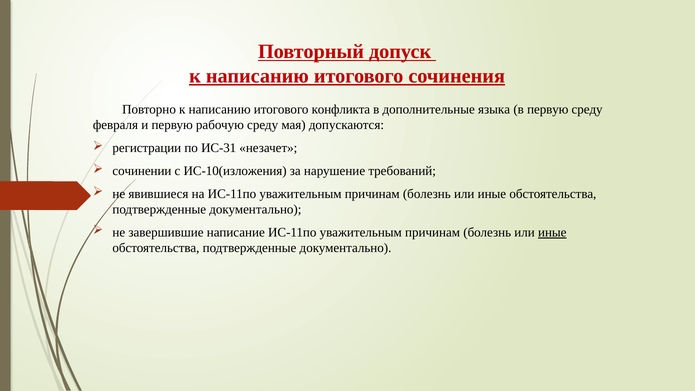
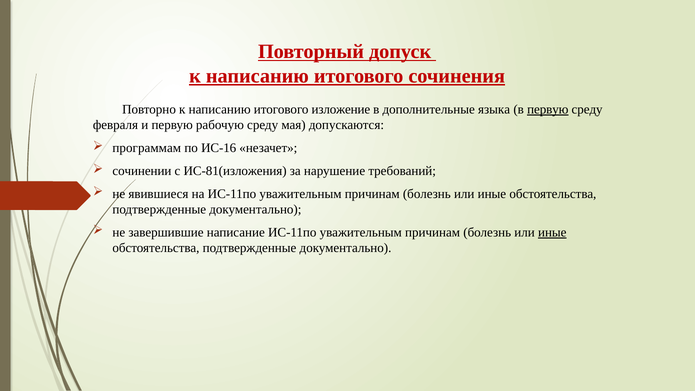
конфликта: конфликта -> изложение
первую at (548, 109) underline: none -> present
регистрации: регистрации -> программам
ИС-31: ИС-31 -> ИС-16
ИС-10(изложения: ИС-10(изложения -> ИС-81(изложения
